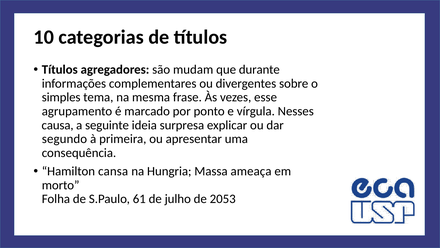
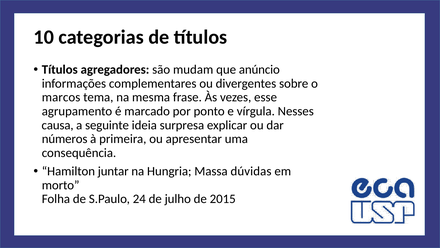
durante: durante -> anúncio
simples: simples -> marcos
segundo: segundo -> números
cansa: cansa -> juntar
ameaça: ameaça -> dúvidas
61: 61 -> 24
2053: 2053 -> 2015
